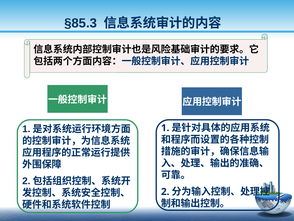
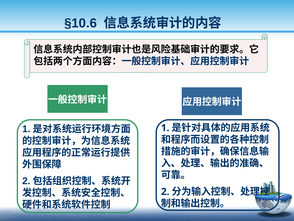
§85.3: §85.3 -> §10.6
